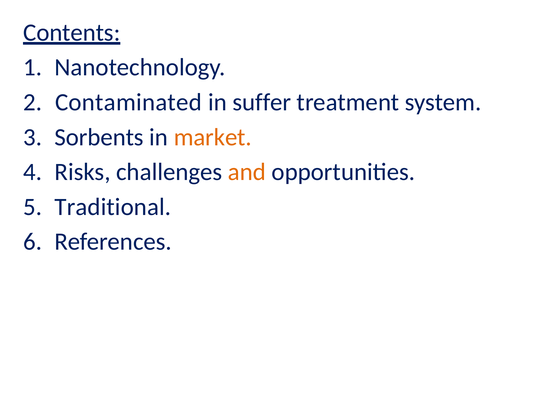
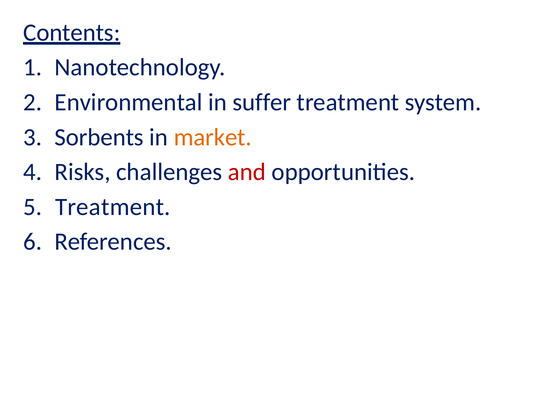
Contaminated: Contaminated -> Environmental
and colour: orange -> red
Traditional at (113, 207): Traditional -> Treatment
